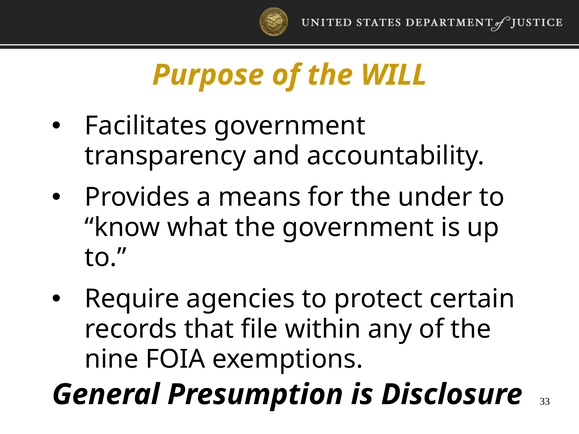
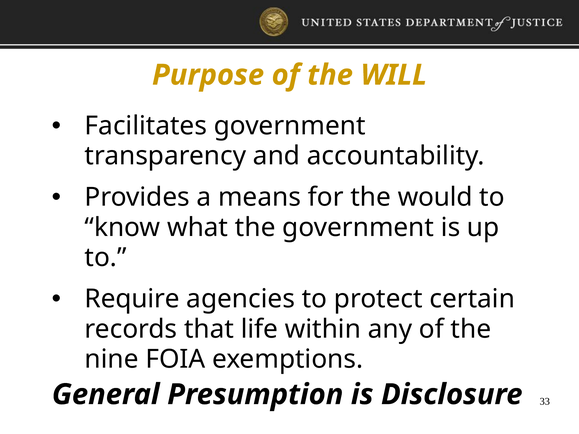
under: under -> would
file: file -> life
